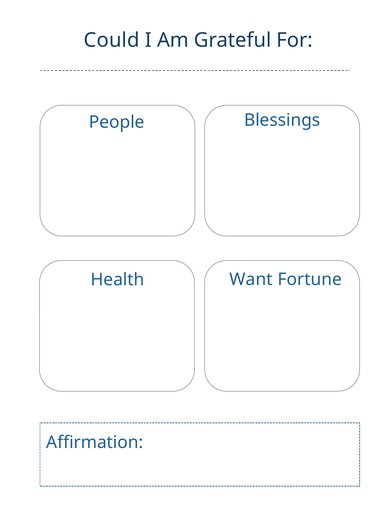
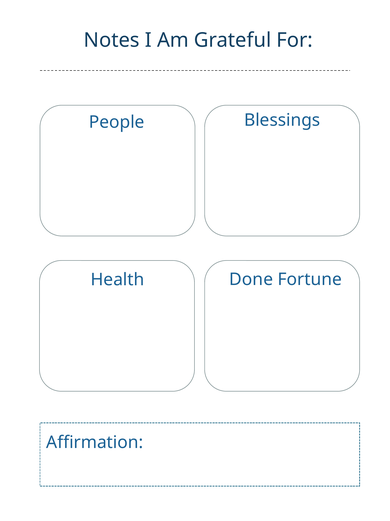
Could: Could -> Notes
Want: Want -> Done
